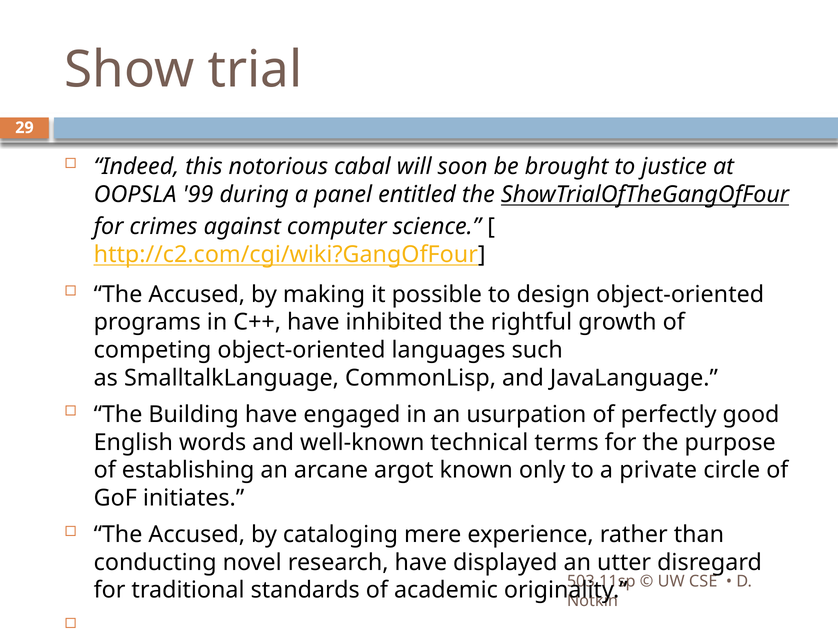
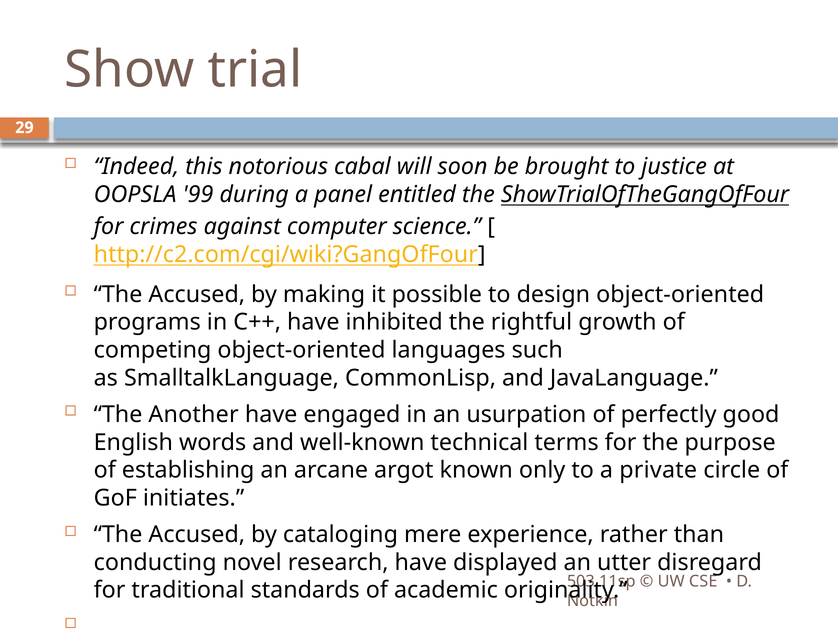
Building: Building -> Another
